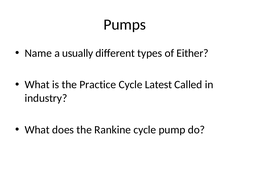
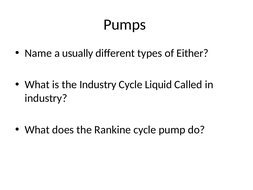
the Practice: Practice -> Industry
Latest: Latest -> Liquid
